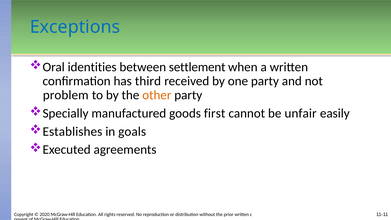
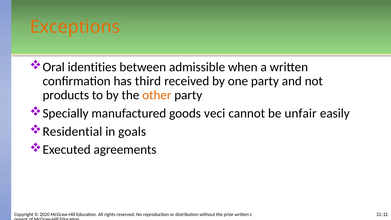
Exceptions colour: blue -> orange
settlement: settlement -> admissible
problem: problem -> products
first: first -> veci
Establishes: Establishes -> Residential
